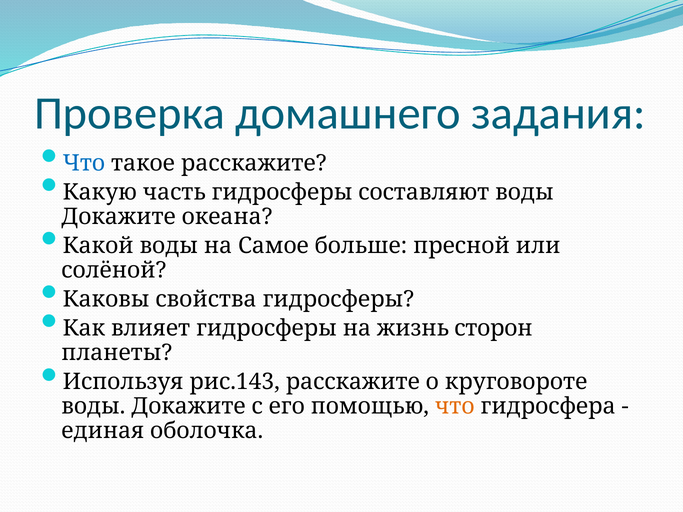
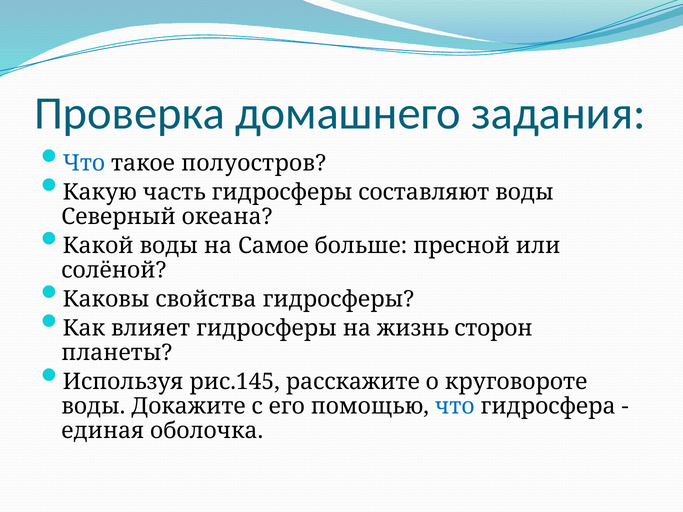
такое расскажите: расскажите -> полуостров
Докажите at (119, 217): Докажите -> Северный
рис.143: рис.143 -> рис.145
что at (455, 406) colour: orange -> blue
